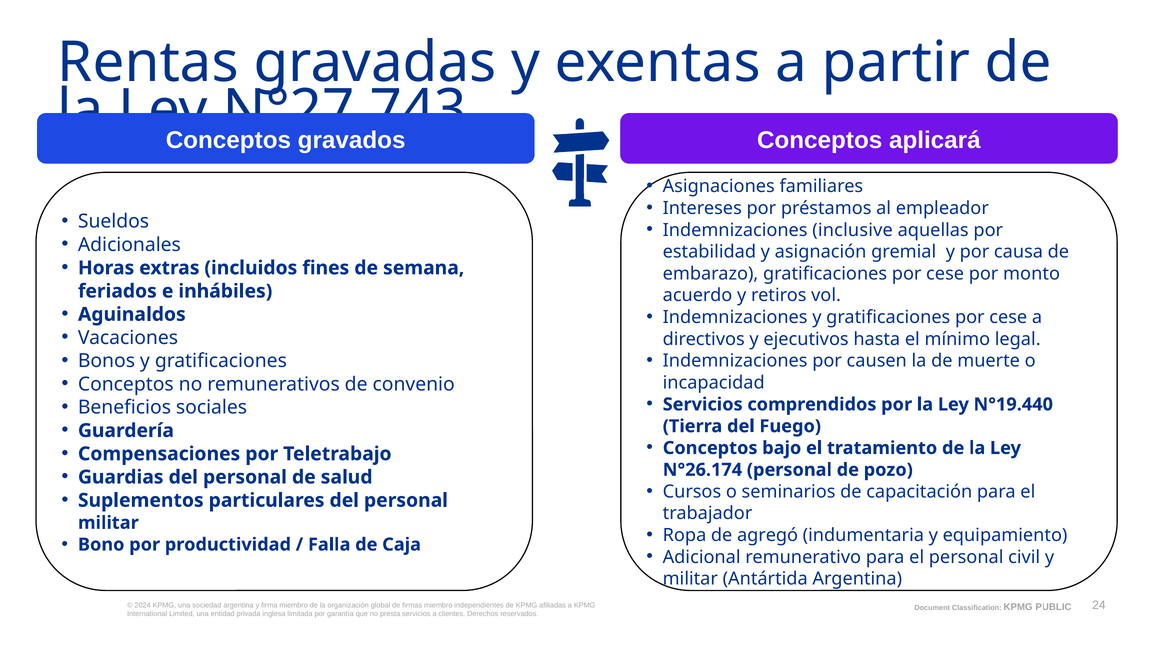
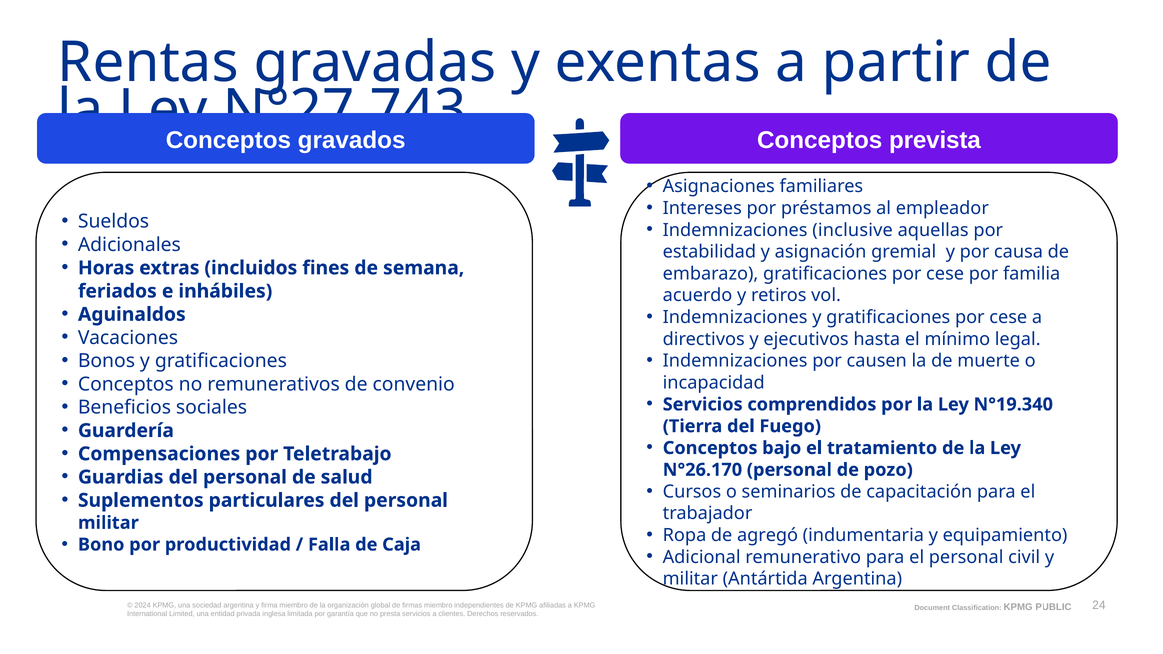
aplicará: aplicará -> prevista
monto: monto -> familia
N°19.440: N°19.440 -> N°19.340
N°26.174: N°26.174 -> N°26.170
